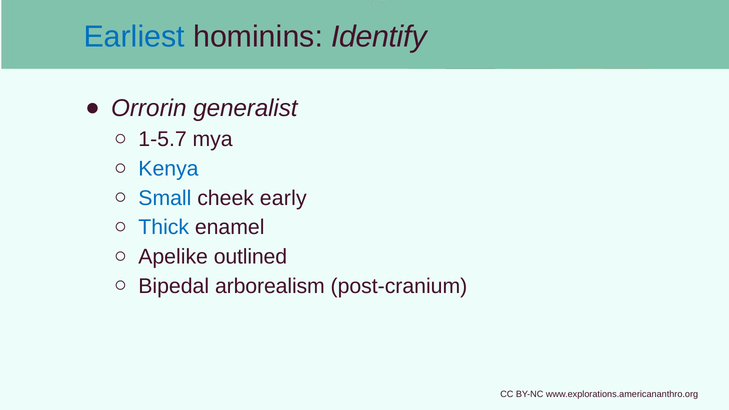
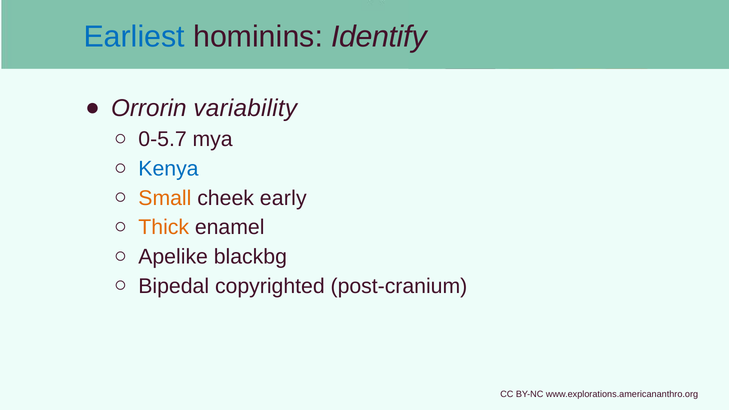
generalist: generalist -> variability
1-5.7: 1-5.7 -> 0-5.7
Small colour: blue -> orange
Thick colour: blue -> orange
outlined: outlined -> blackbg
arborealism: arborealism -> copyrighted
